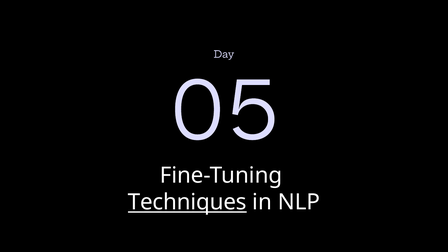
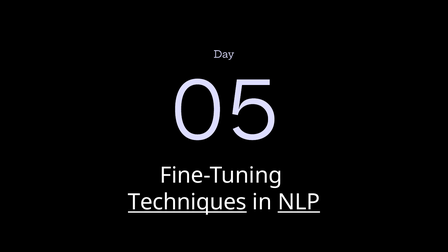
NLP underline: none -> present
